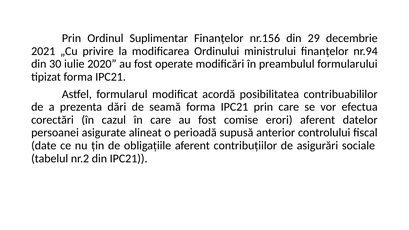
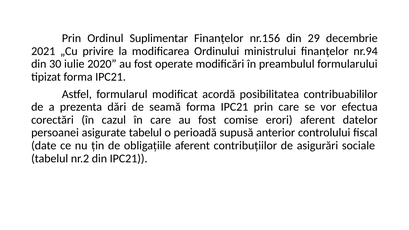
asigurate alineat: alineat -> tabelul
